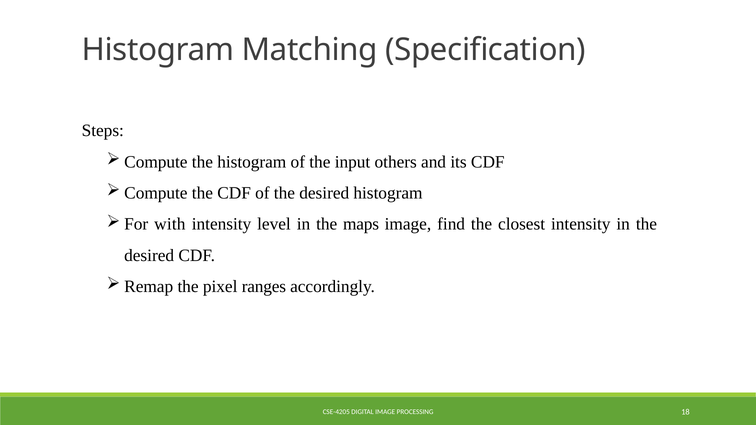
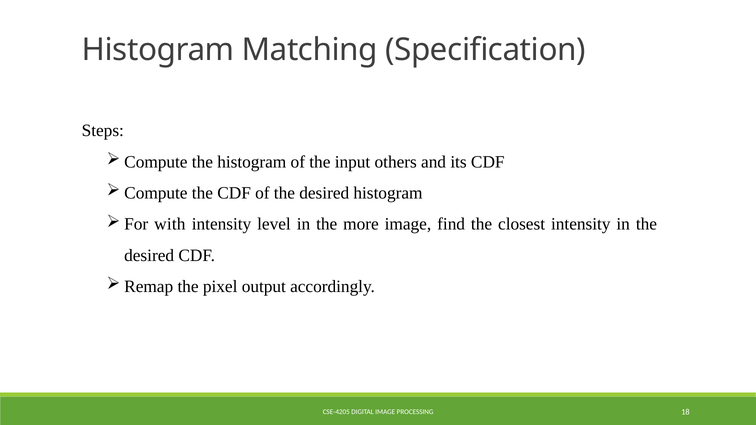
maps: maps -> more
ranges: ranges -> output
